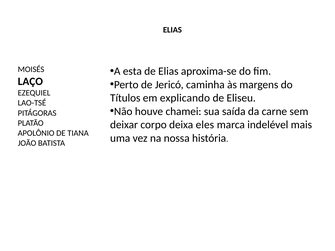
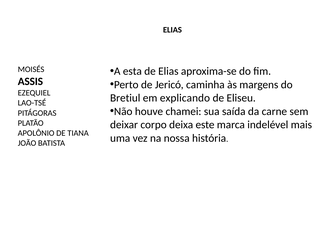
LAÇO: LAÇO -> ASSIS
Títulos: Títulos -> Bretiul
eles: eles -> este
